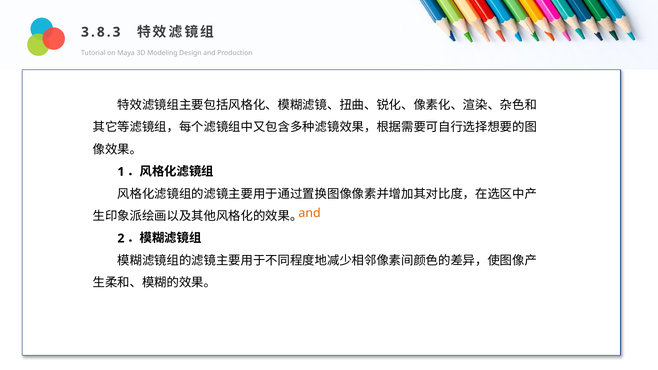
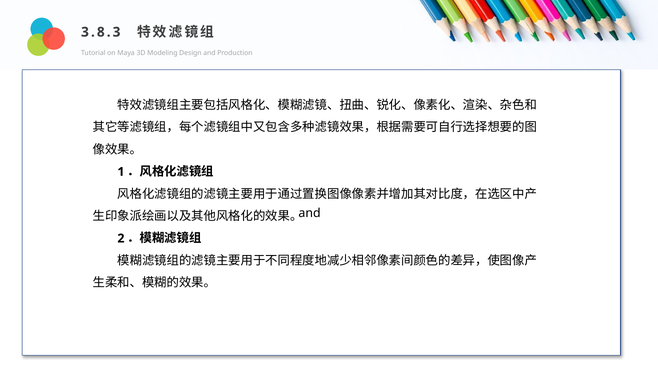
and at (310, 213) colour: orange -> black
